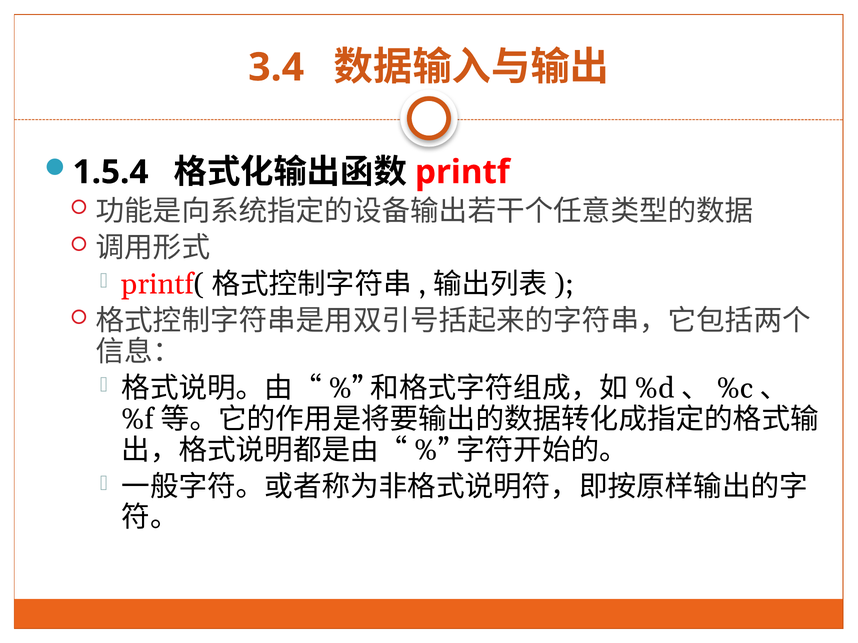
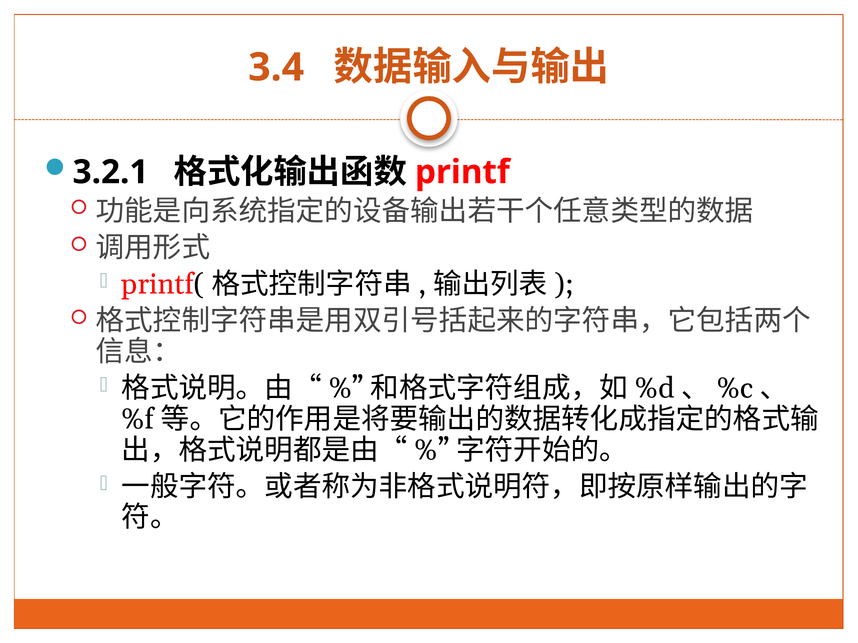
1.5.4: 1.5.4 -> 3.2.1
